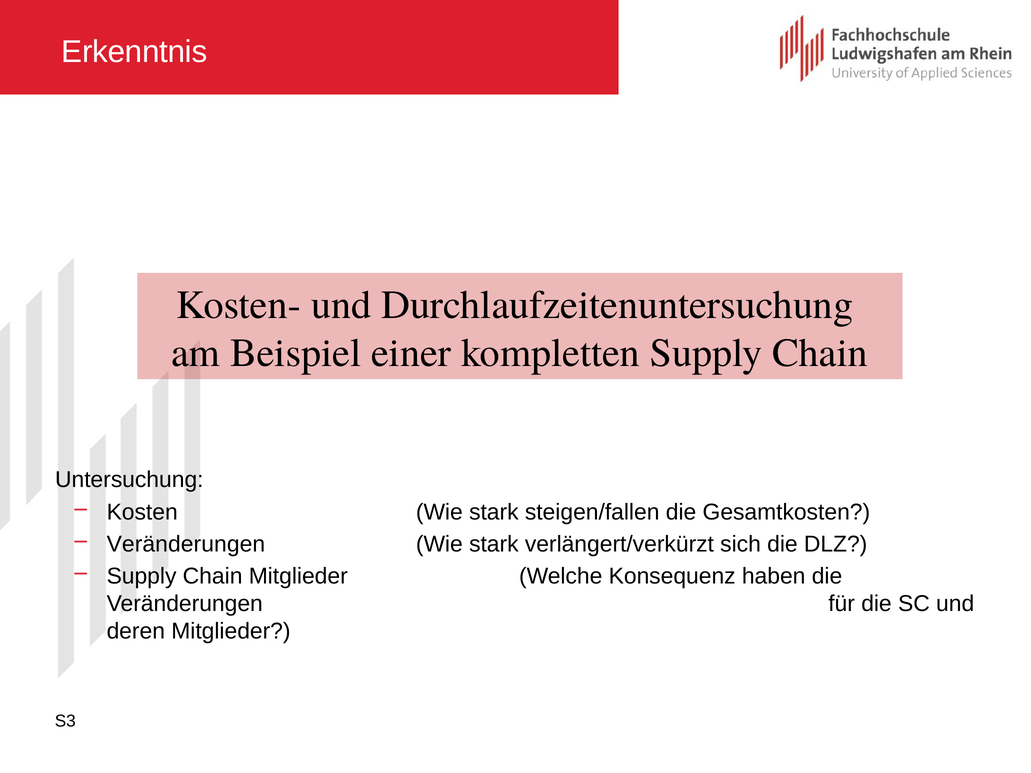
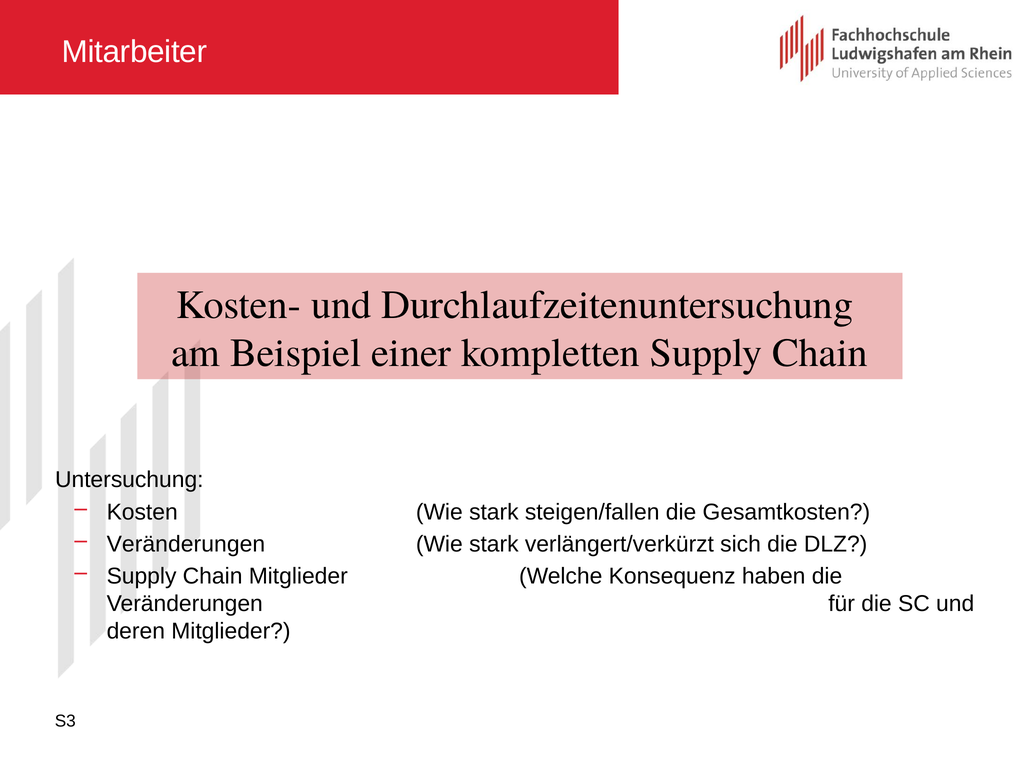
Erkenntnis: Erkenntnis -> Mitarbeiter
